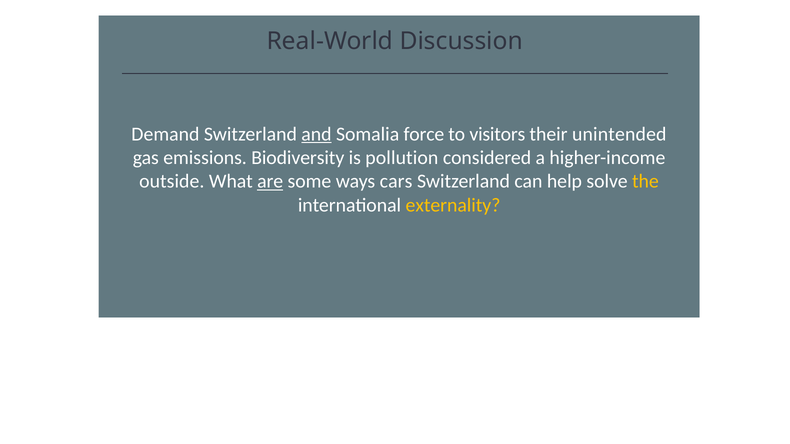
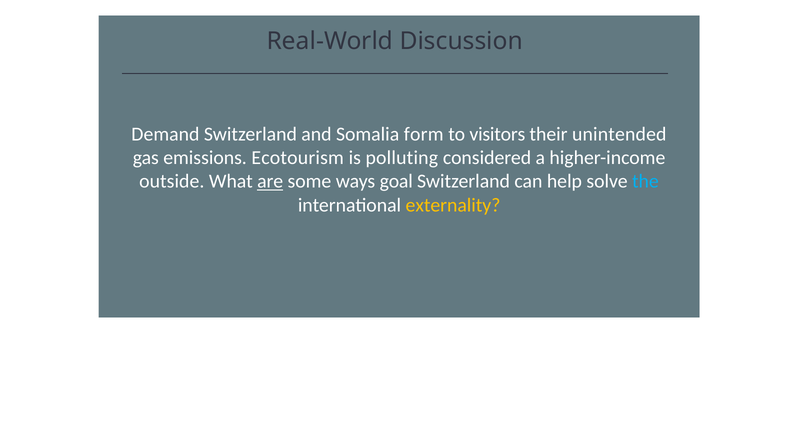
and underline: present -> none
force: force -> form
Biodiversity: Biodiversity -> Ecotourism
pollution: pollution -> polluting
cars: cars -> goal
the colour: yellow -> light blue
